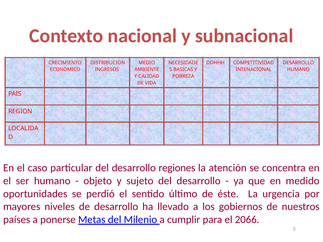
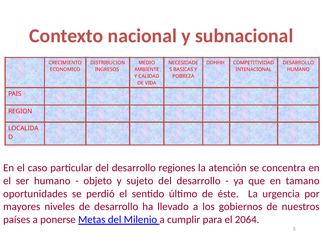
medido: medido -> tamano
2066: 2066 -> 2064
